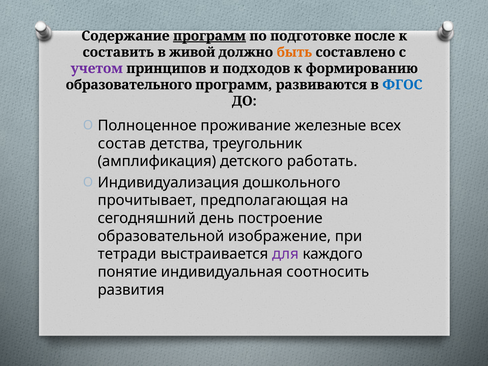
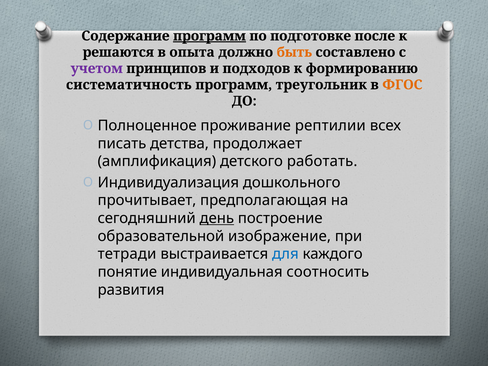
составить: составить -> решаются
живой: живой -> опыта
образовательного: образовательного -> систематичность
развиваются: развиваются -> треугольник
ФГОС colour: blue -> orange
железные: железные -> рептилии
состав: состав -> писать
треугольник: треугольник -> продолжает
день underline: none -> present
для colour: purple -> blue
